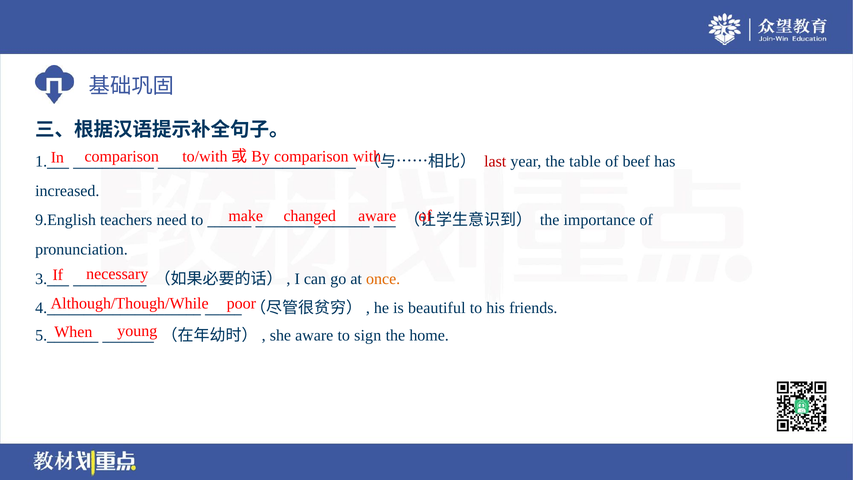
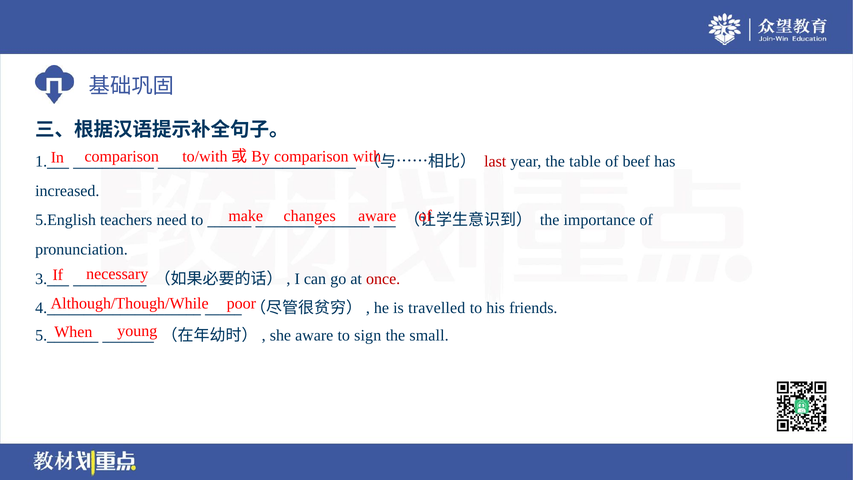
changed: changed -> changes
9.English: 9.English -> 5.English
once colour: orange -> red
beautiful: beautiful -> travelled
home: home -> small
